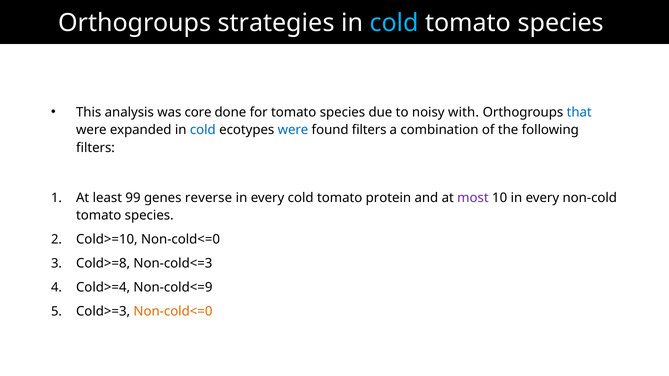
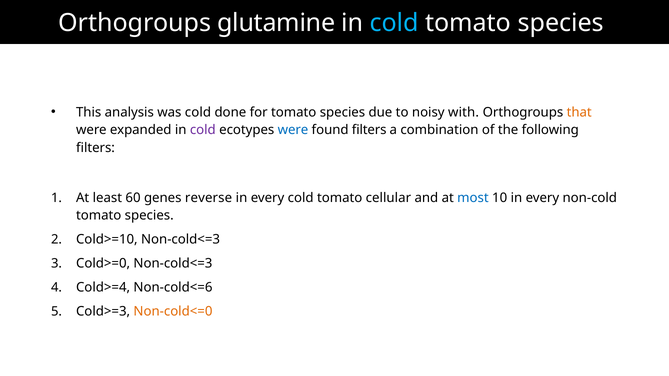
strategies: strategies -> glutamine
was core: core -> cold
that colour: blue -> orange
cold at (203, 130) colour: blue -> purple
99: 99 -> 60
protein: protein -> cellular
most colour: purple -> blue
Cold>=10 Non-cold<=0: Non-cold<=0 -> Non-cold<=3
Cold>=8: Cold>=8 -> Cold>=0
Non-cold<=9: Non-cold<=9 -> Non-cold<=6
